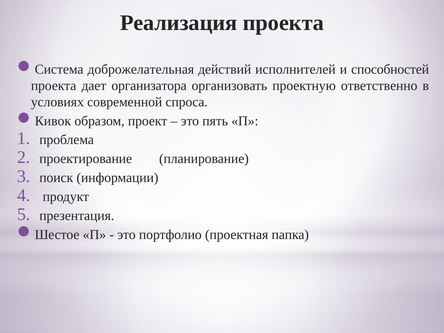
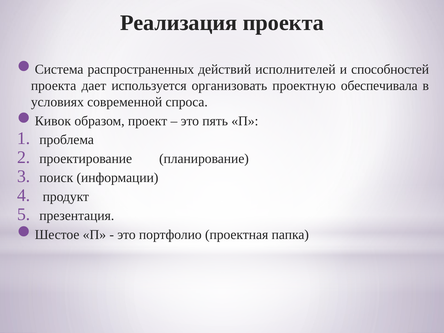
доброжелательная: доброжелательная -> распространенных
организатора: организатора -> используется
ответственно: ответственно -> обеспечивала
